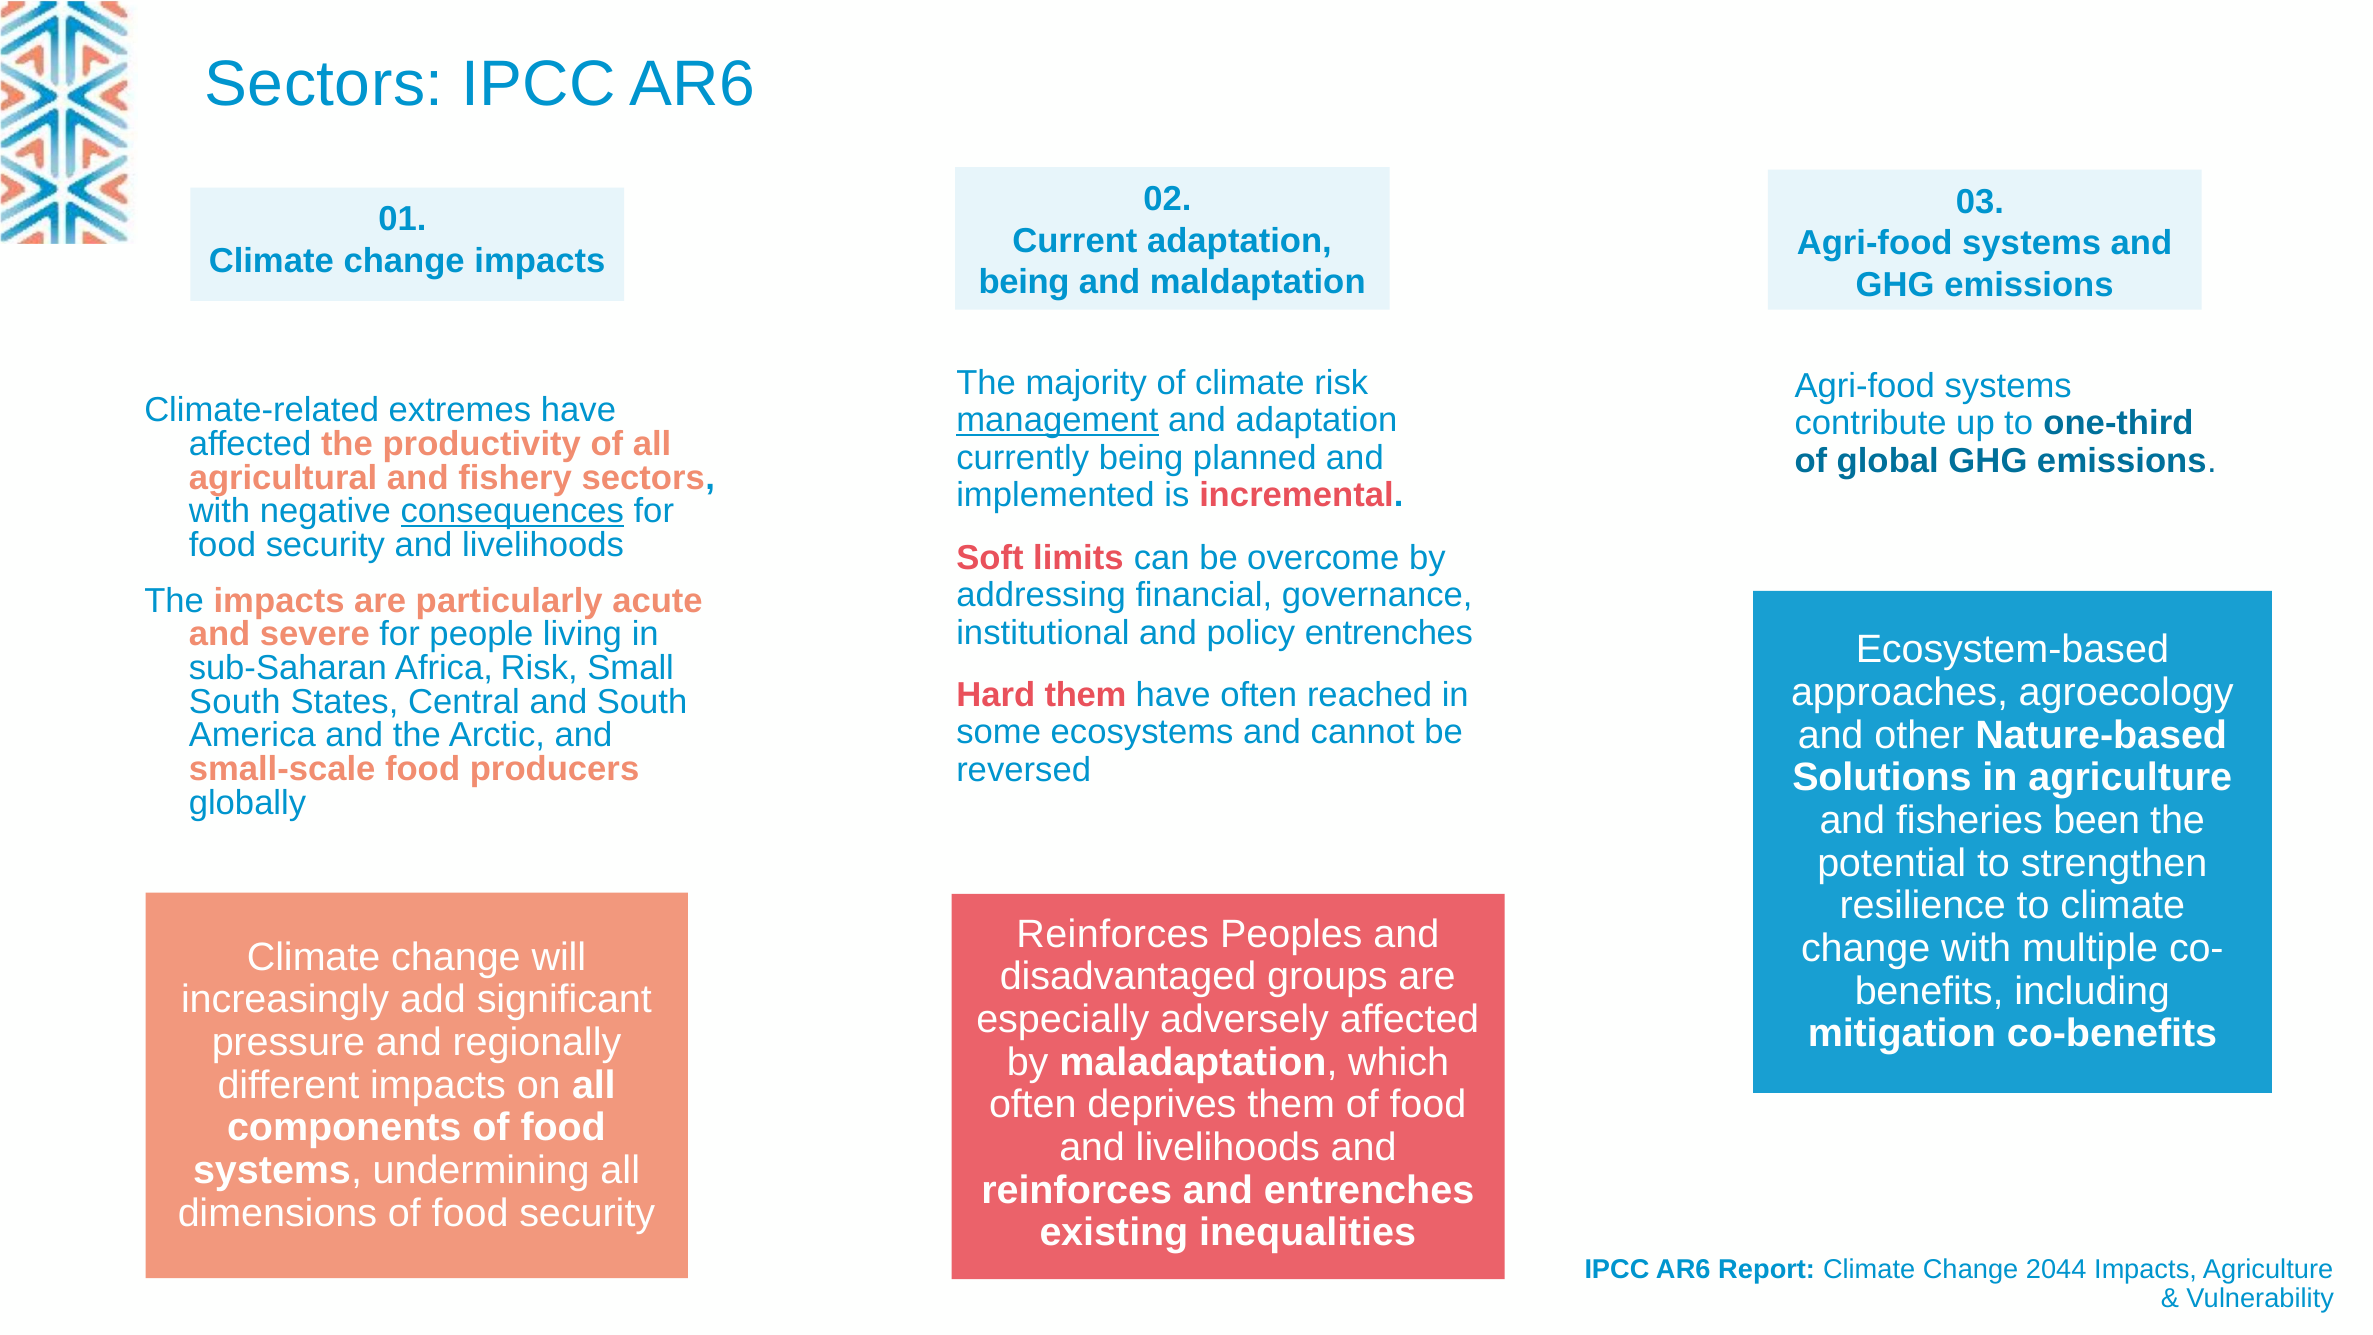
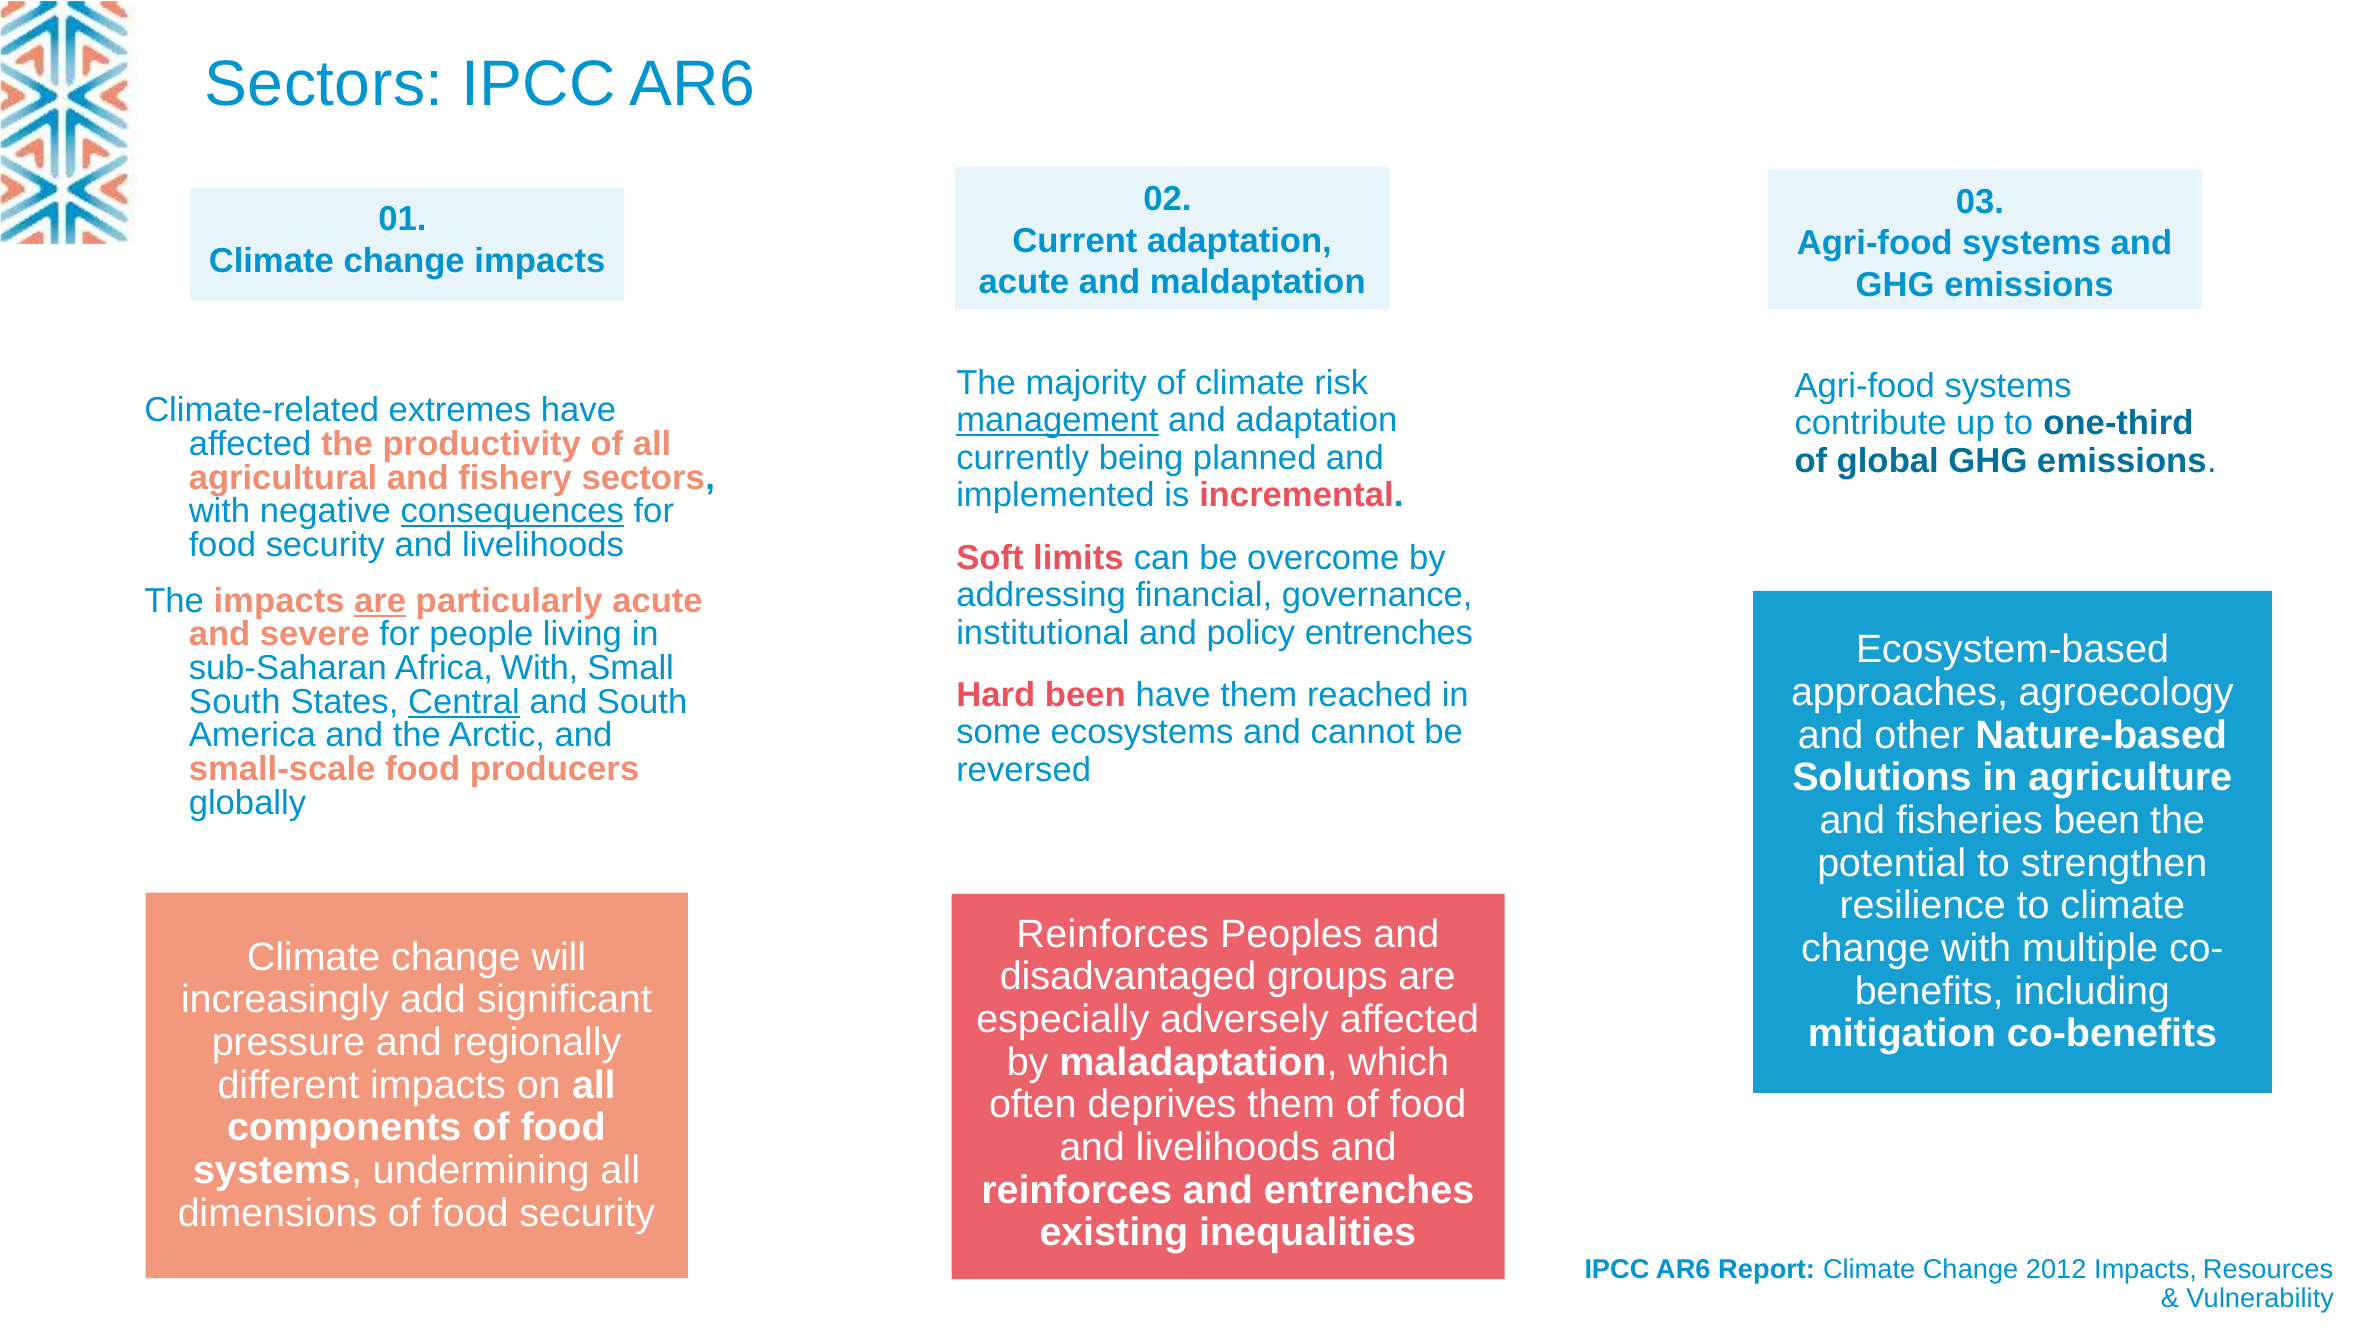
being at (1024, 282): being -> acute
are at (380, 601) underline: none -> present
Africa Risk: Risk -> With
Hard them: them -> been
have often: often -> them
Central underline: none -> present
2044: 2044 -> 2012
Impacts Agriculture: Agriculture -> Resources
